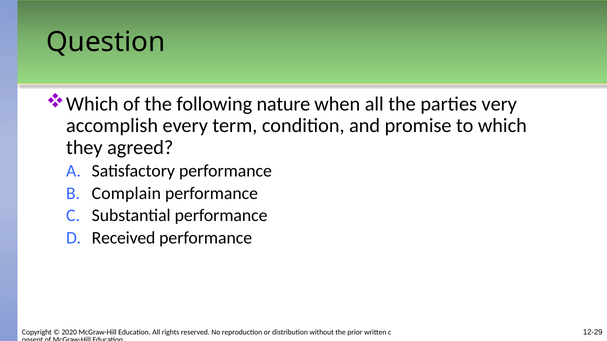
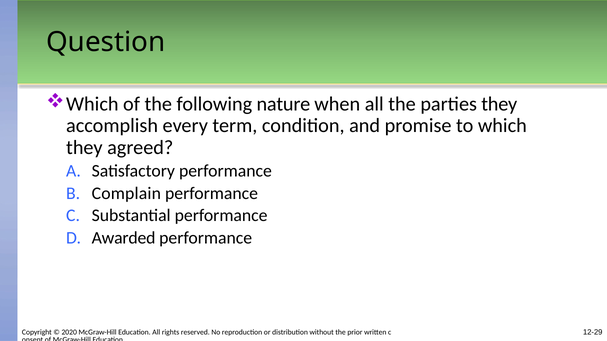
parties very: very -> they
Received: Received -> Awarded
